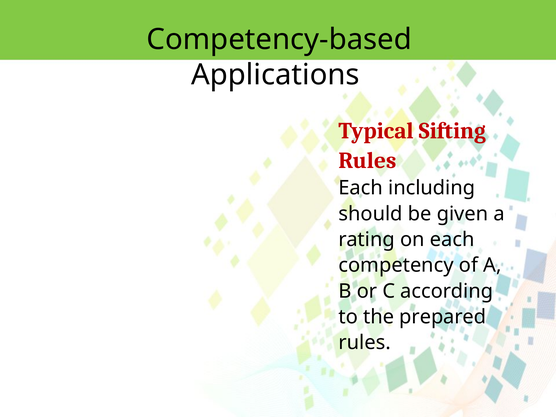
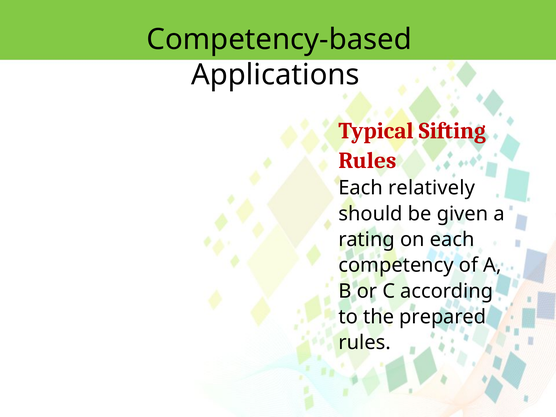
including: including -> relatively
